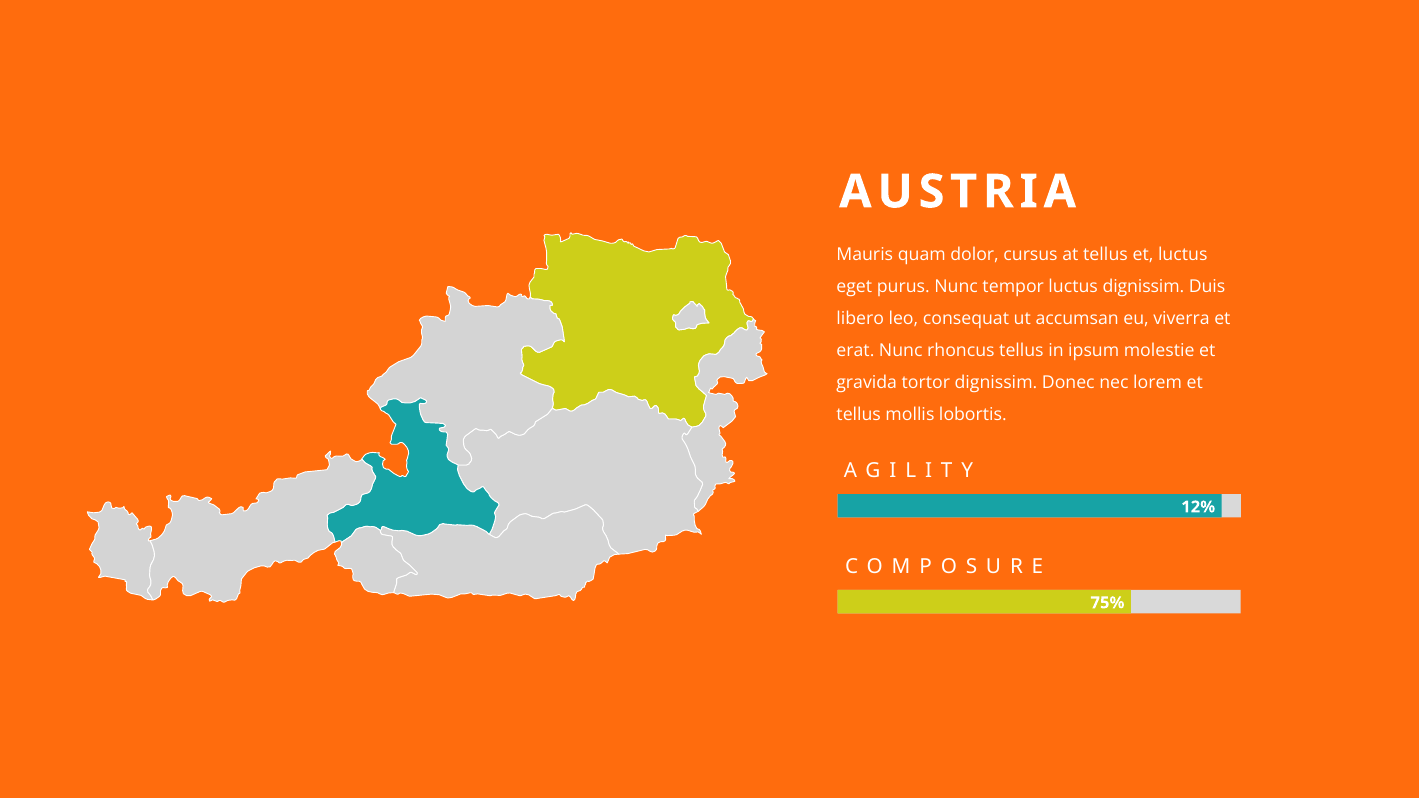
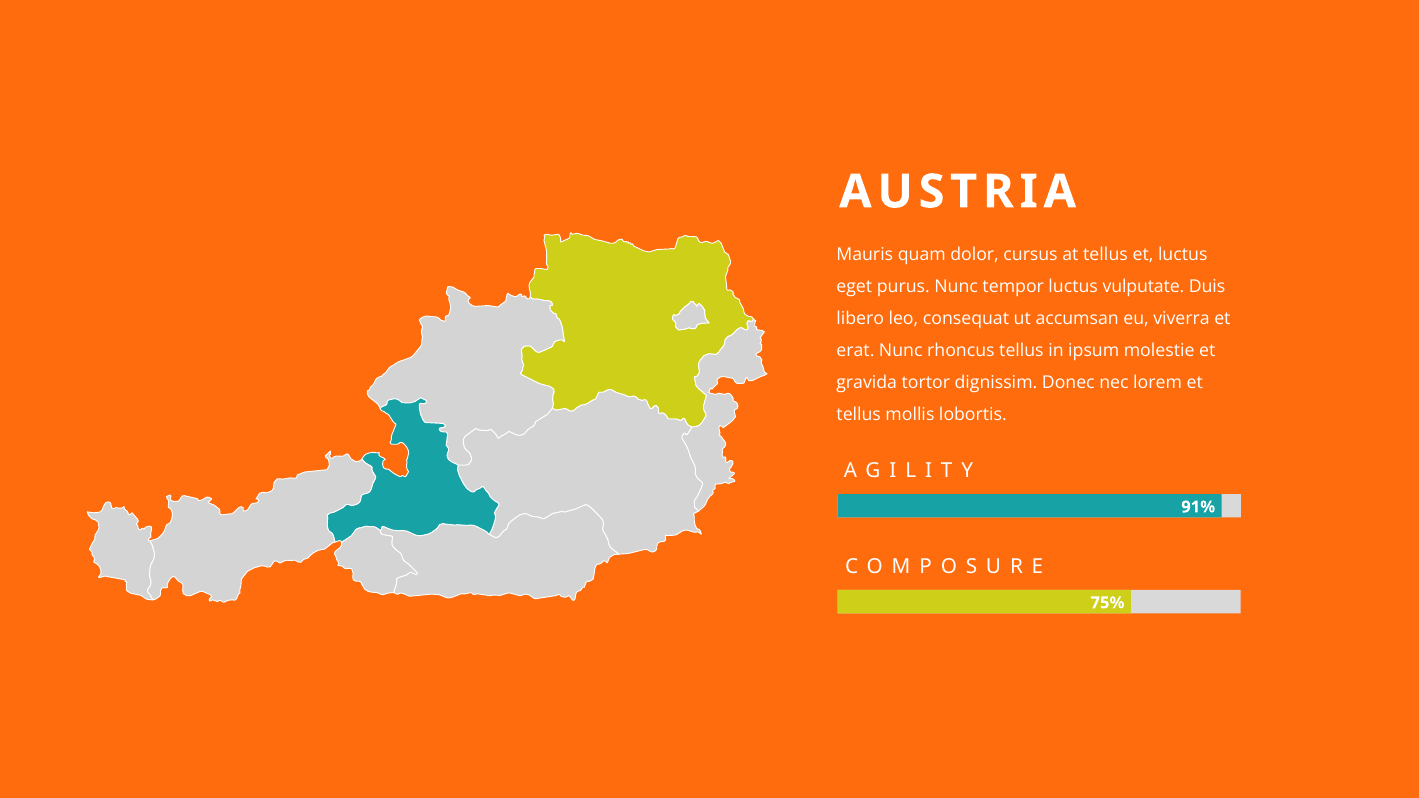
luctus dignissim: dignissim -> vulputate
12%: 12% -> 91%
